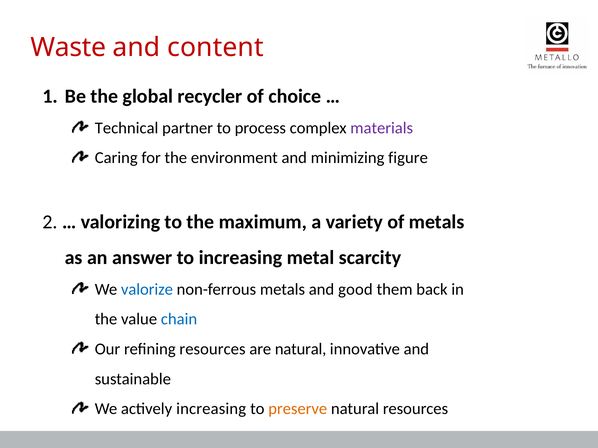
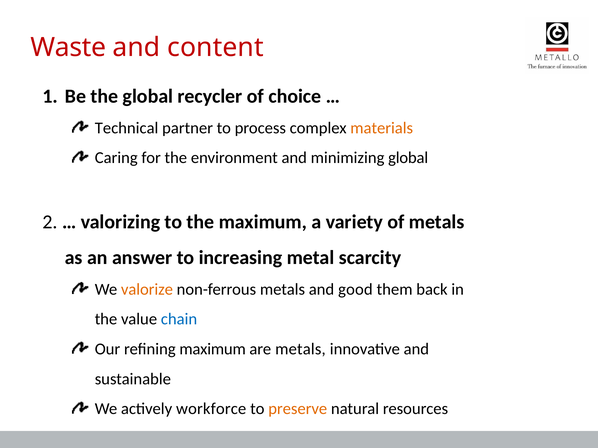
materials colour: purple -> orange
minimizing figure: figure -> global
valorize colour: blue -> orange
refining resources: resources -> maximum
are natural: natural -> metals
actively increasing: increasing -> workforce
